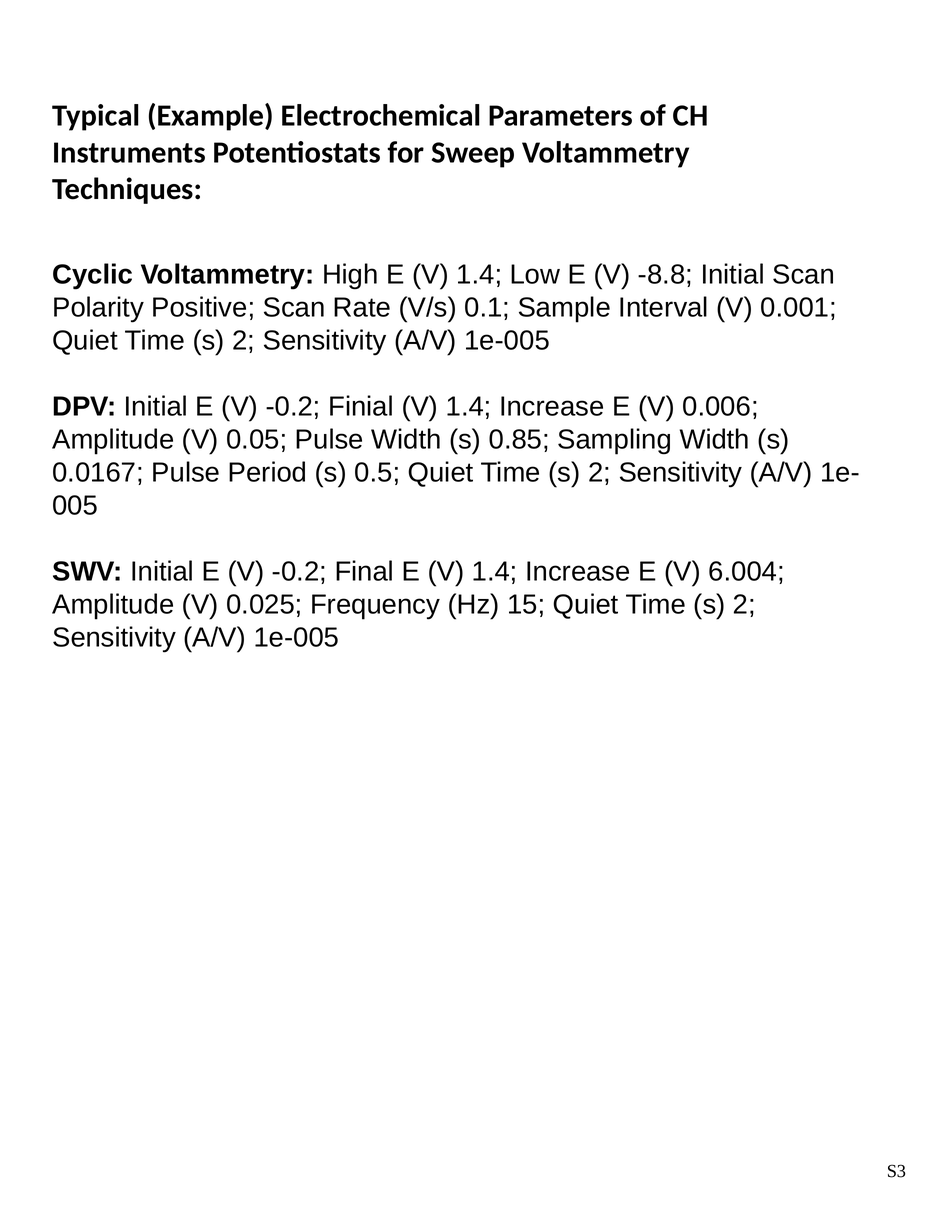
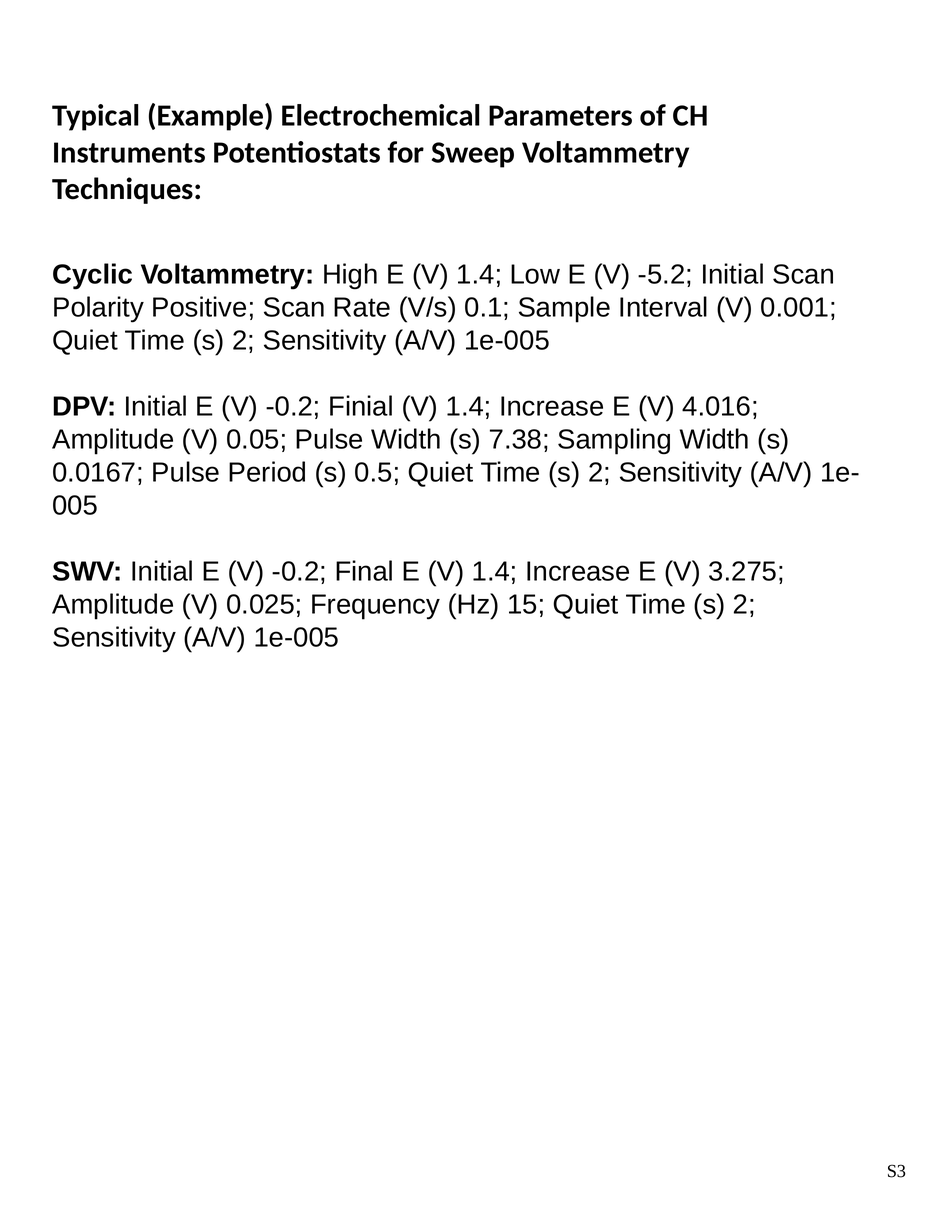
-8.8: -8.8 -> -5.2
0.006: 0.006 -> 4.016
0.85: 0.85 -> 7.38
6.004: 6.004 -> 3.275
